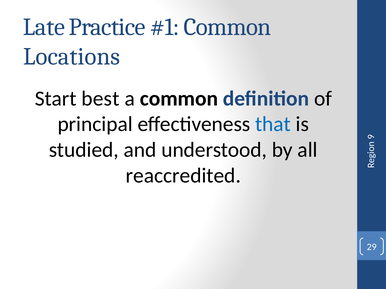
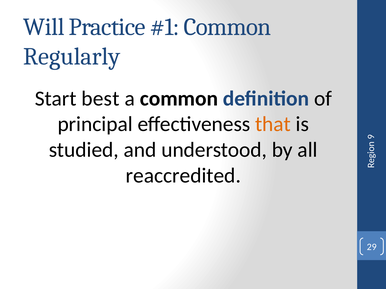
Late: Late -> Will
Locations: Locations -> Regularly
that colour: blue -> orange
